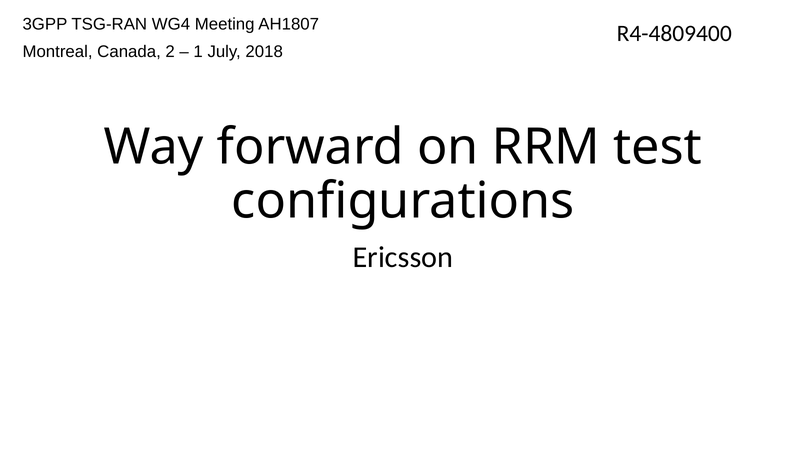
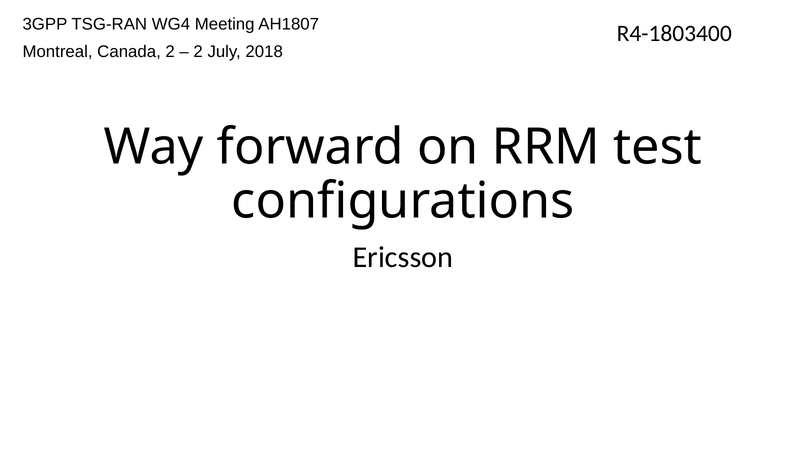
R4-4809400: R4-4809400 -> R4-1803400
1 at (198, 52): 1 -> 2
